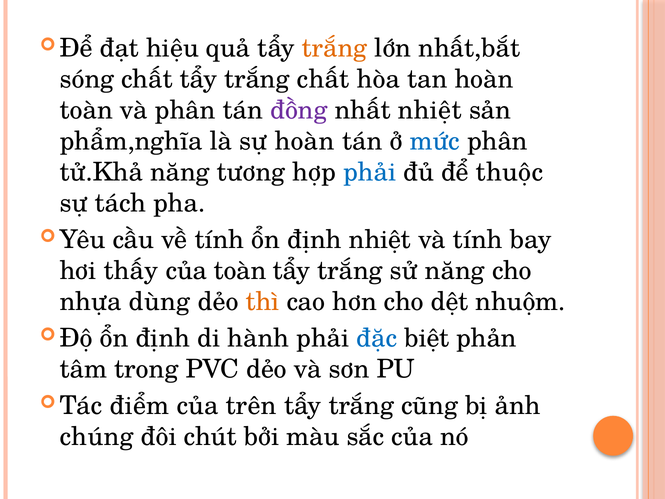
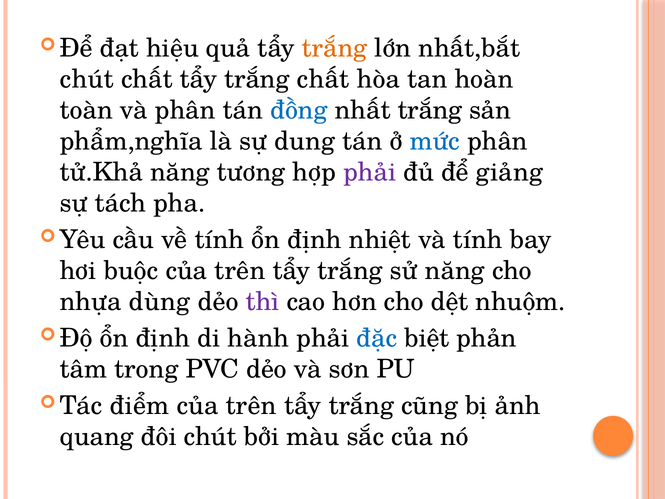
sóng at (87, 79): sóng -> chút
đồng colour: purple -> blue
nhất nhiệt: nhiệt -> trắng
sự hoàn: hoàn -> dung
phải at (370, 172) colour: blue -> purple
thuộc: thuộc -> giảng
thấy: thấy -> buộc
toàn at (240, 271): toàn -> trên
thì colour: orange -> purple
chúng: chúng -> quang
